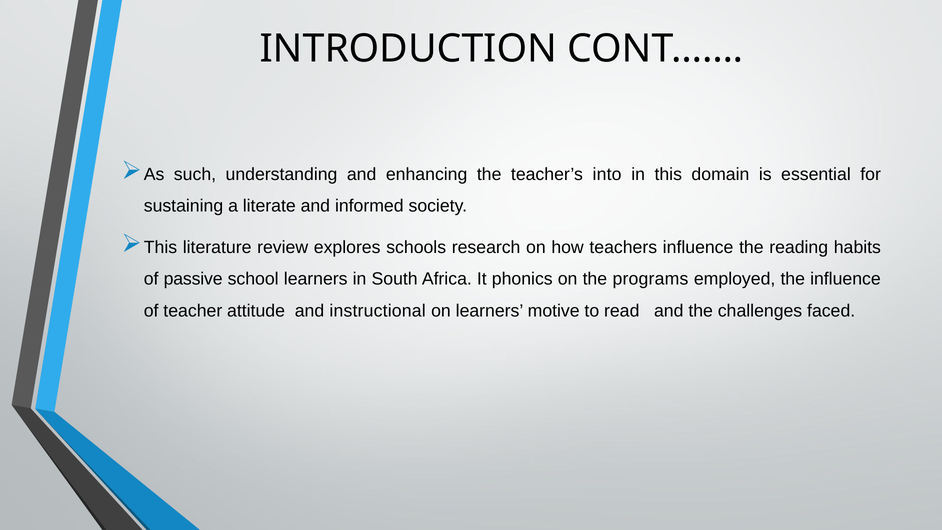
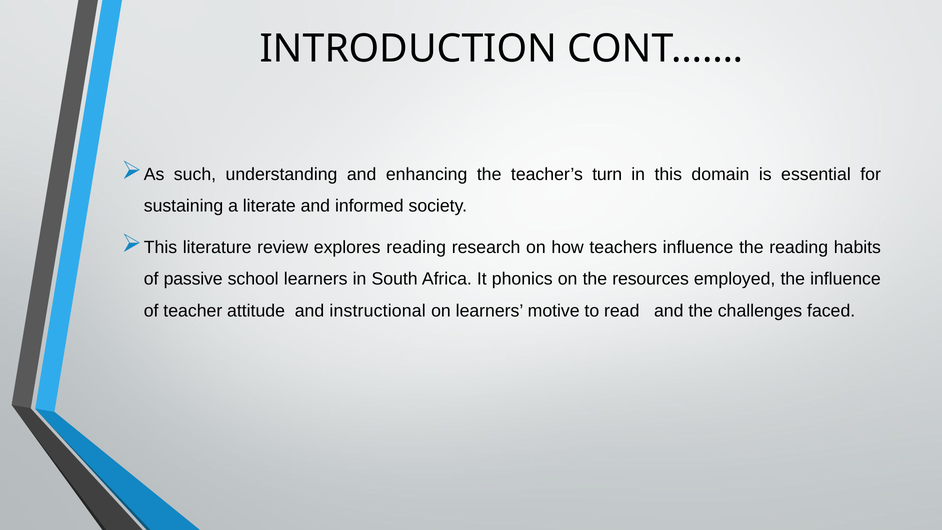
into: into -> turn
explores schools: schools -> reading
programs: programs -> resources
